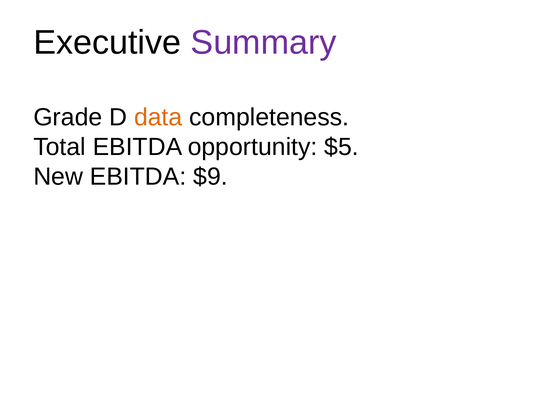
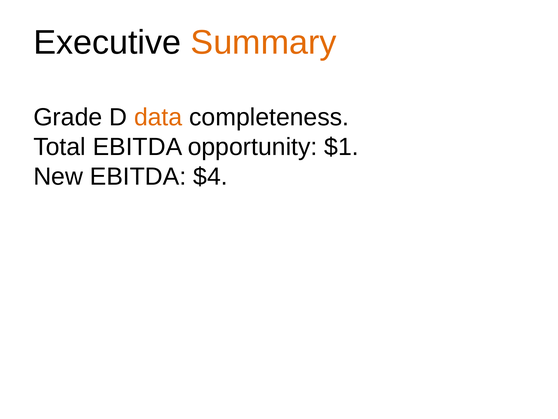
Summary colour: purple -> orange
$5: $5 -> $1
$9: $9 -> $4
